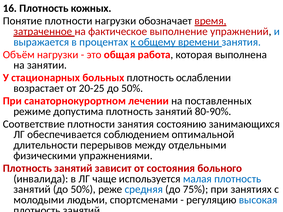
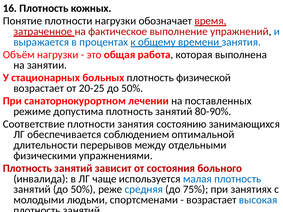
ослаблении: ослаблении -> физической
регуляцию at (211, 200): регуляцию -> возрастает
